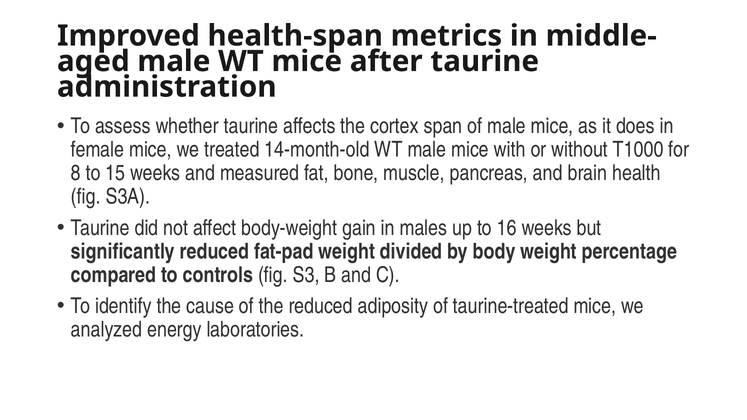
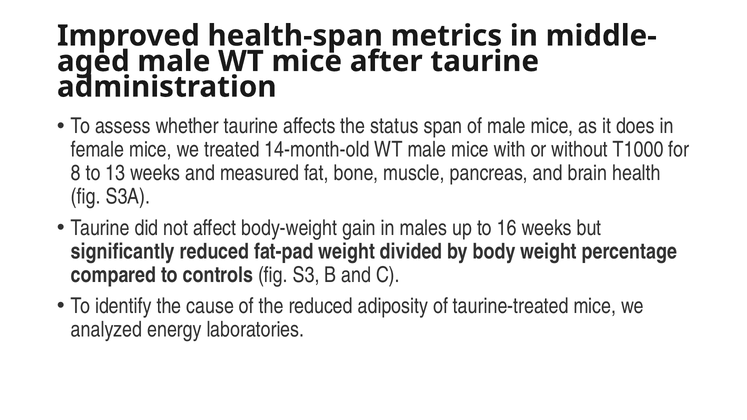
cortex: cortex -> status
15: 15 -> 13
